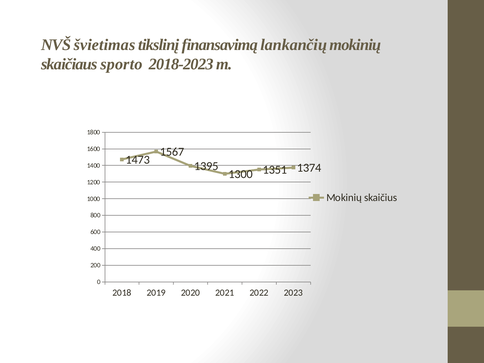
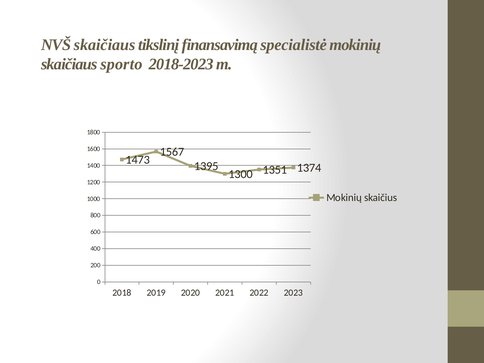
NVŠ švietimas: švietimas -> skaičiaus
lankančių: lankančių -> specialistė
